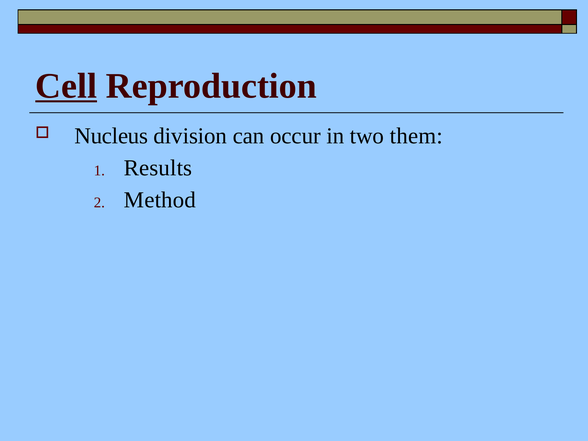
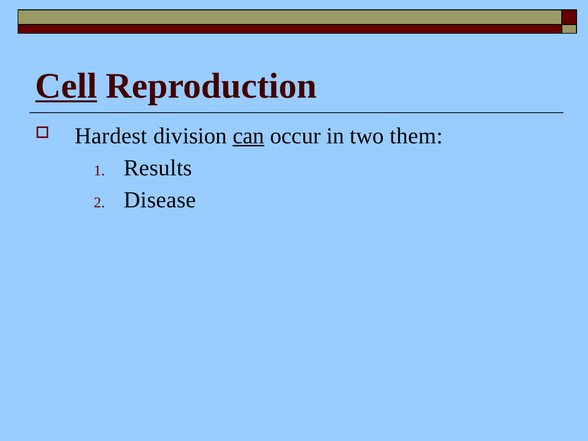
Nucleus: Nucleus -> Hardest
can underline: none -> present
Method: Method -> Disease
